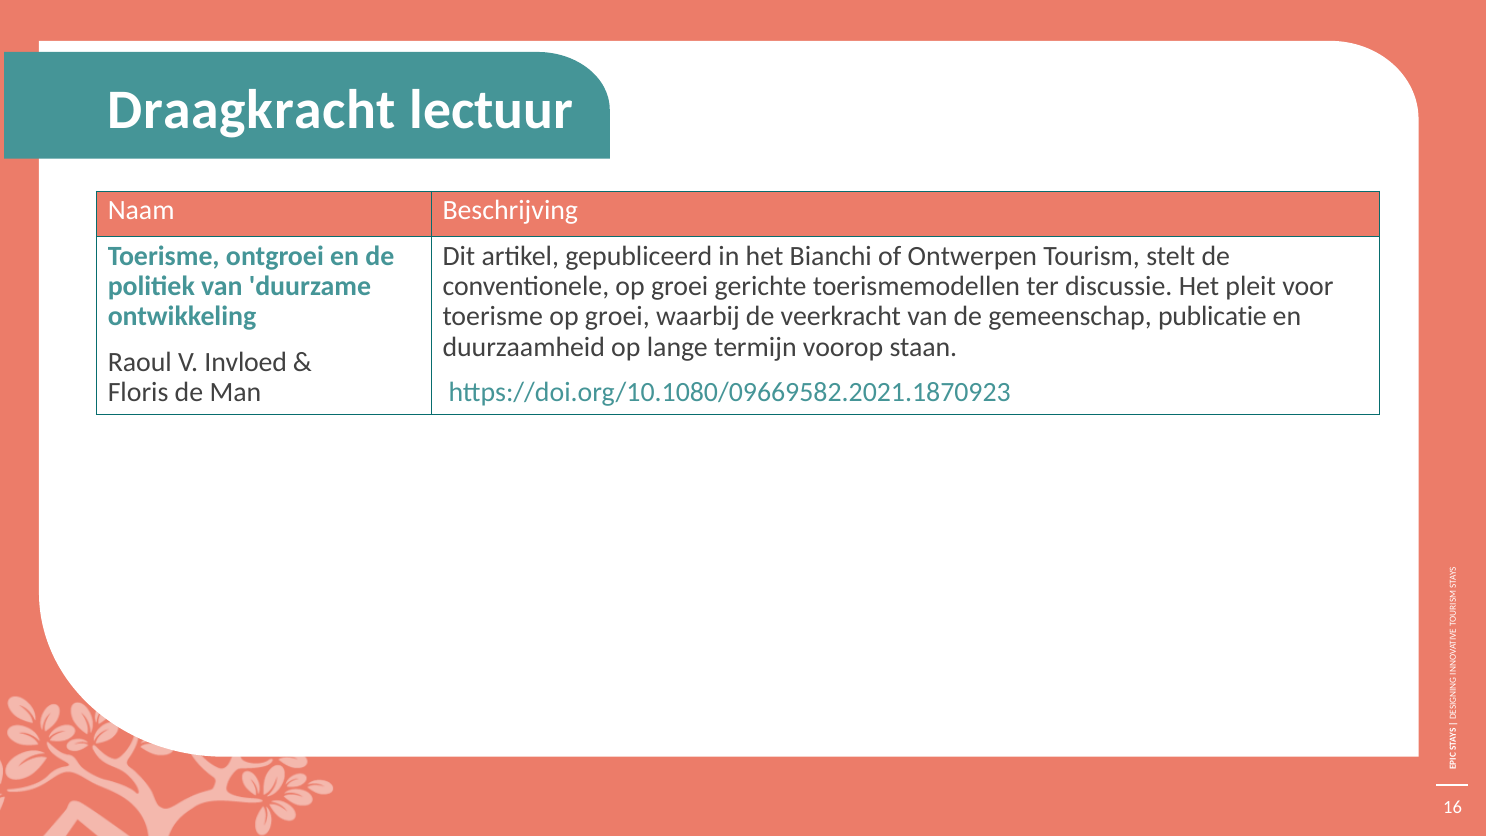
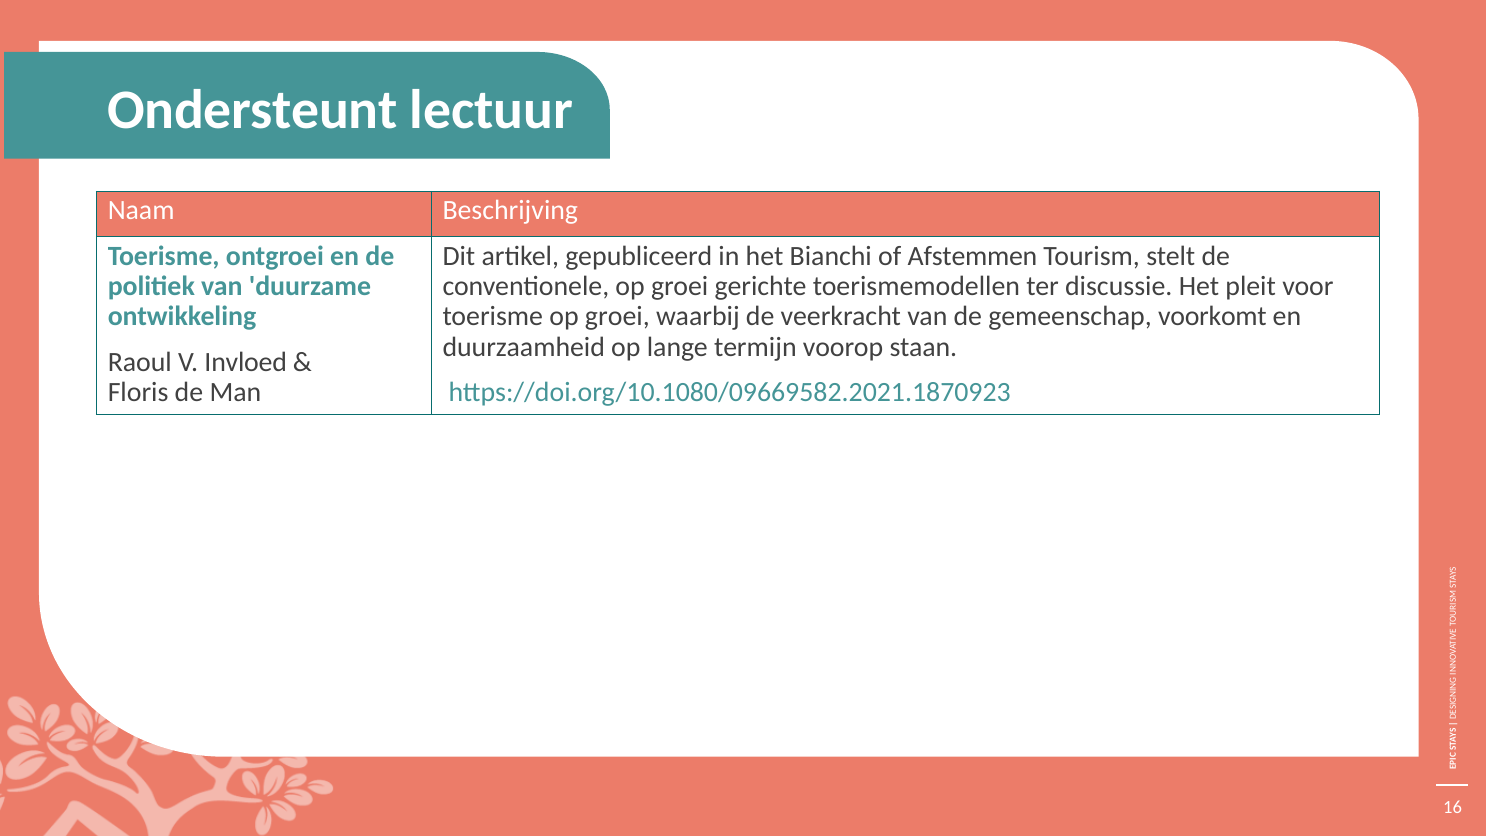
Draagkracht: Draagkracht -> Ondersteunt
Ontwerpen: Ontwerpen -> Afstemmen
publicatie: publicatie -> voorkomt
